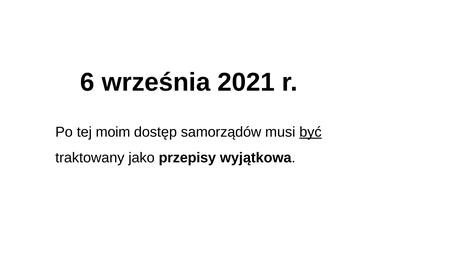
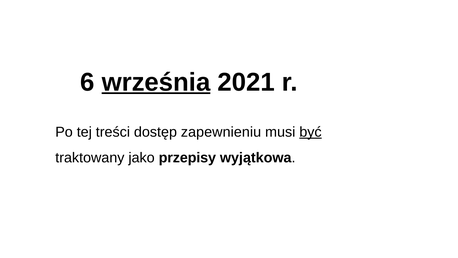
września underline: none -> present
moim: moim -> treści
samorządów: samorządów -> zapewnieniu
